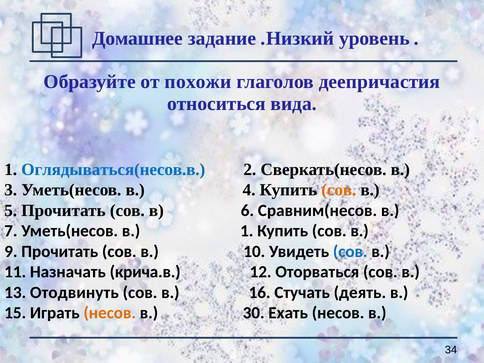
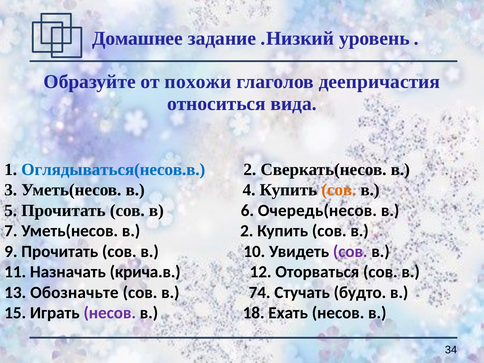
Сравним(несов: Сравним(несов -> Очередь(несов
в 1: 1 -> 2
сов at (350, 251) colour: blue -> purple
Отодвинуть: Отодвинуть -> Обозначьте
16: 16 -> 74
деять: деять -> будто
несов at (110, 313) colour: orange -> purple
30: 30 -> 18
